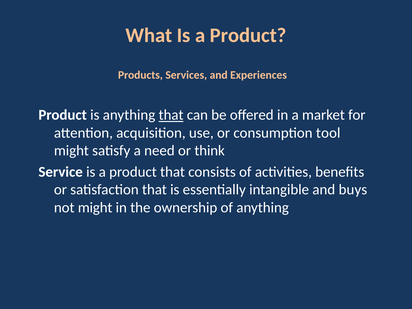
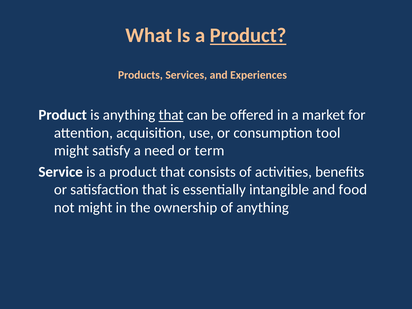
Product at (248, 35) underline: none -> present
think: think -> term
buys: buys -> food
